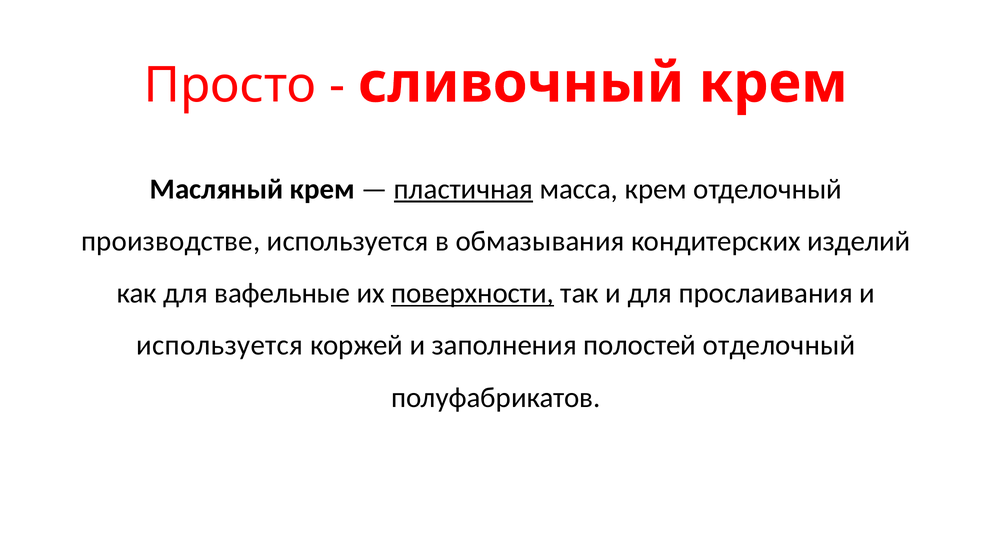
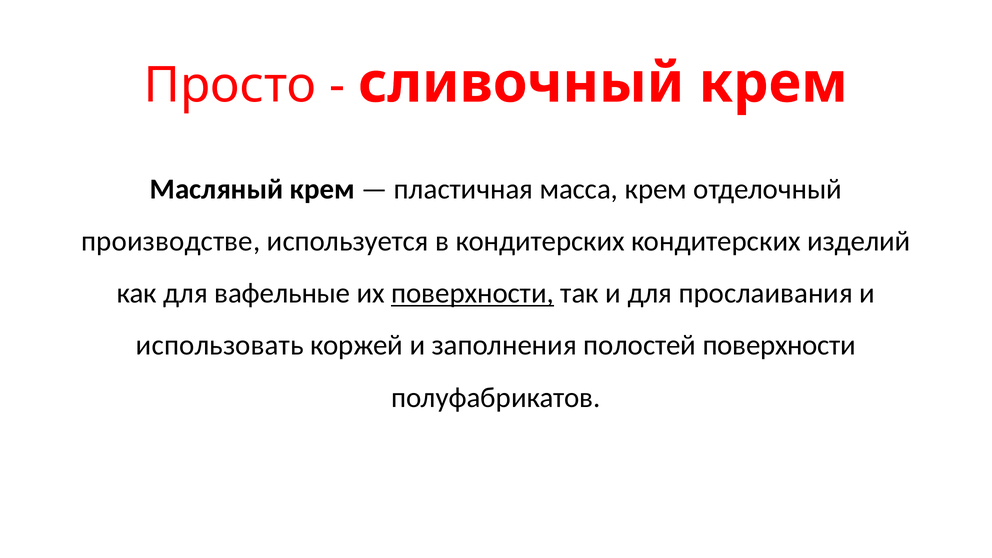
пластичная underline: present -> none
в обмазывания: обмазывания -> кондитерских
используется at (220, 345): используется -> использовать
полостей отделочный: отделочный -> поверхности
